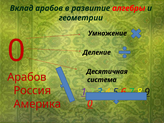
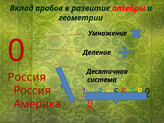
Арабов at (27, 77): Арабов -> Россия
